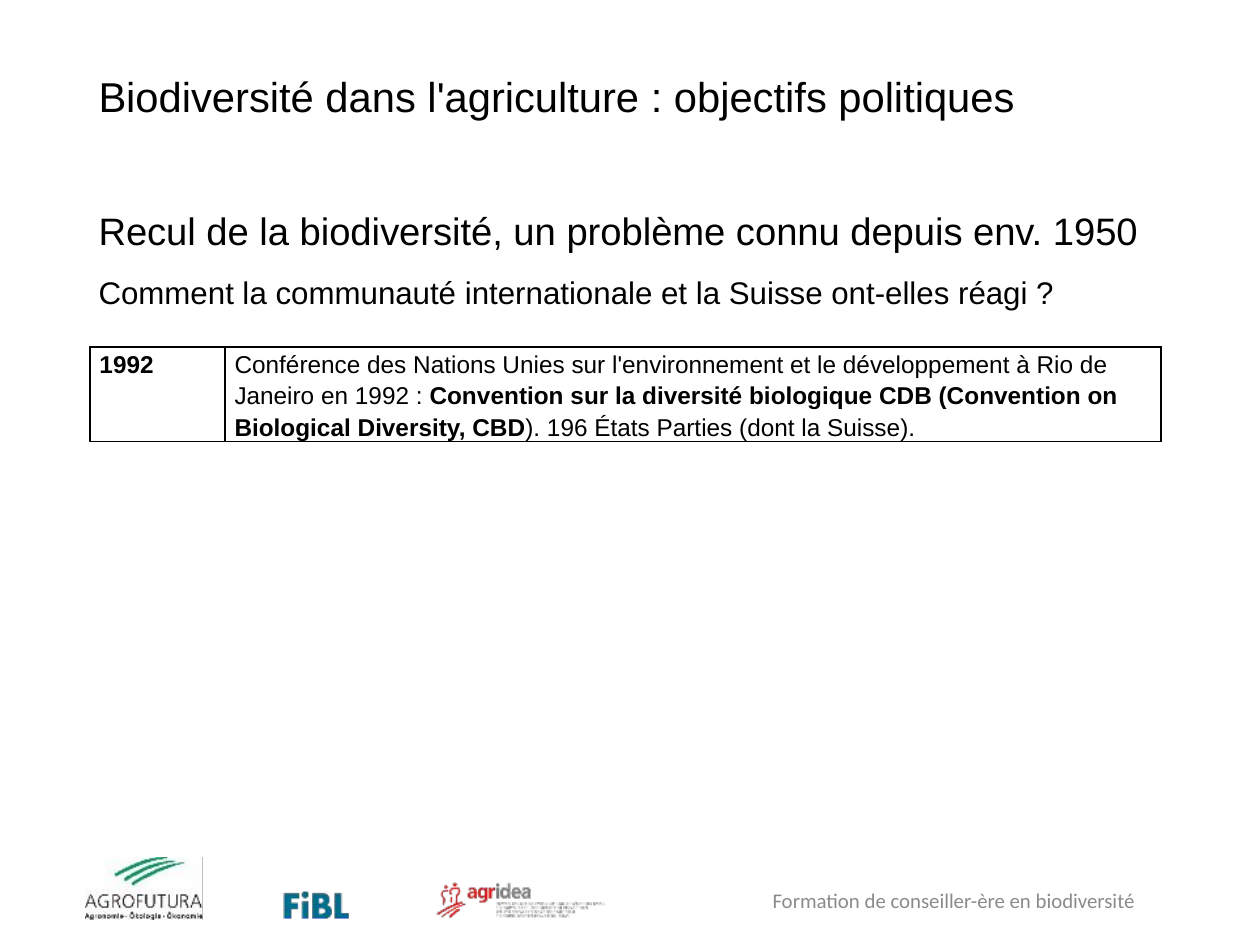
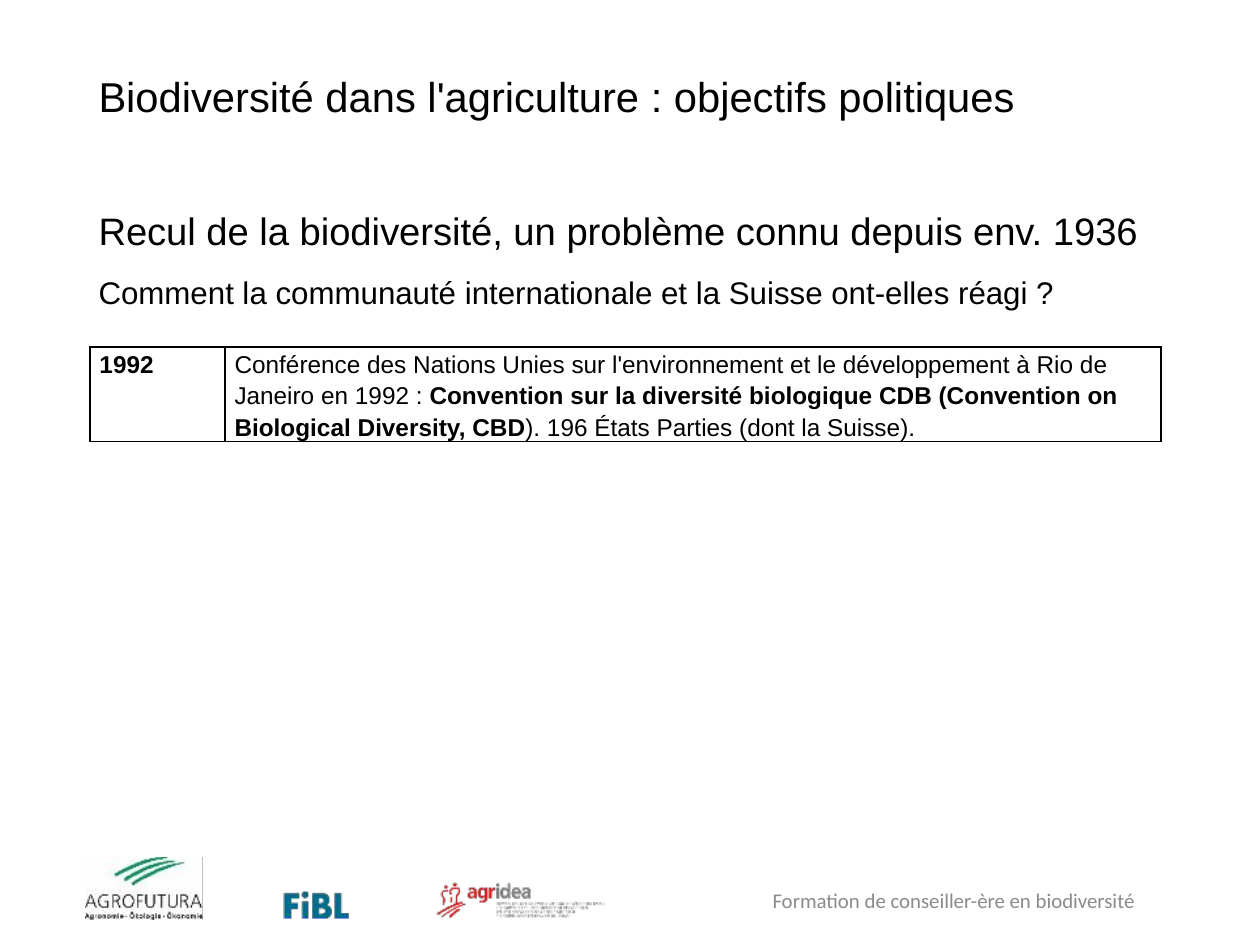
1950: 1950 -> 1936
